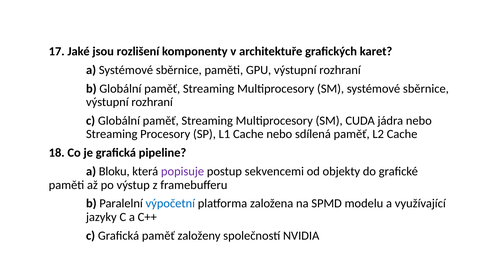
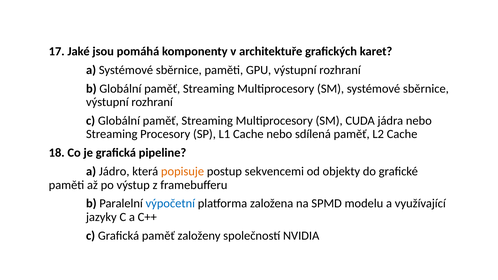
rozlišení: rozlišení -> pomáhá
Bloku: Bloku -> Jádro
popisuje colour: purple -> orange
